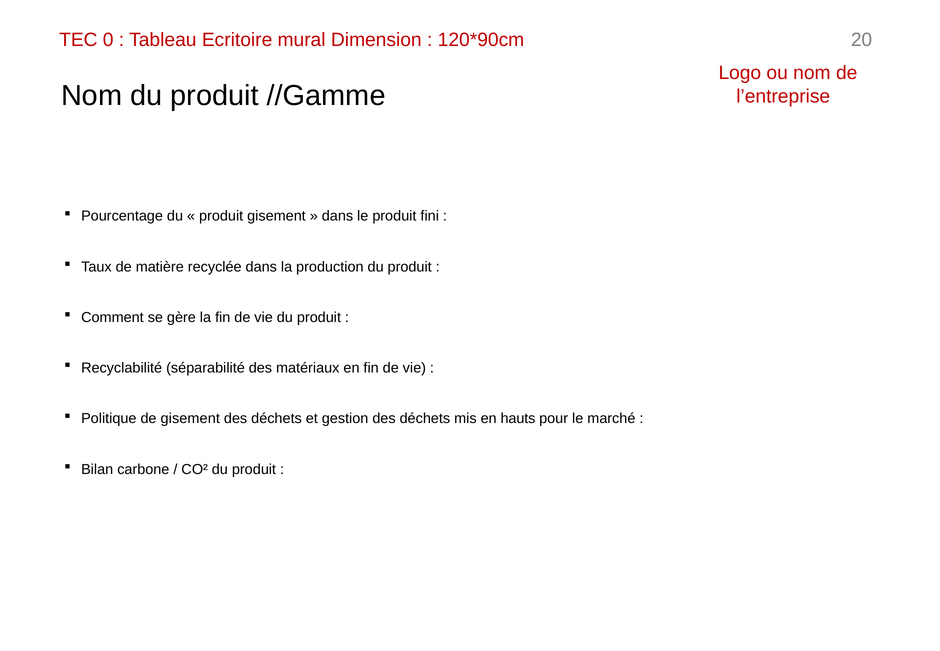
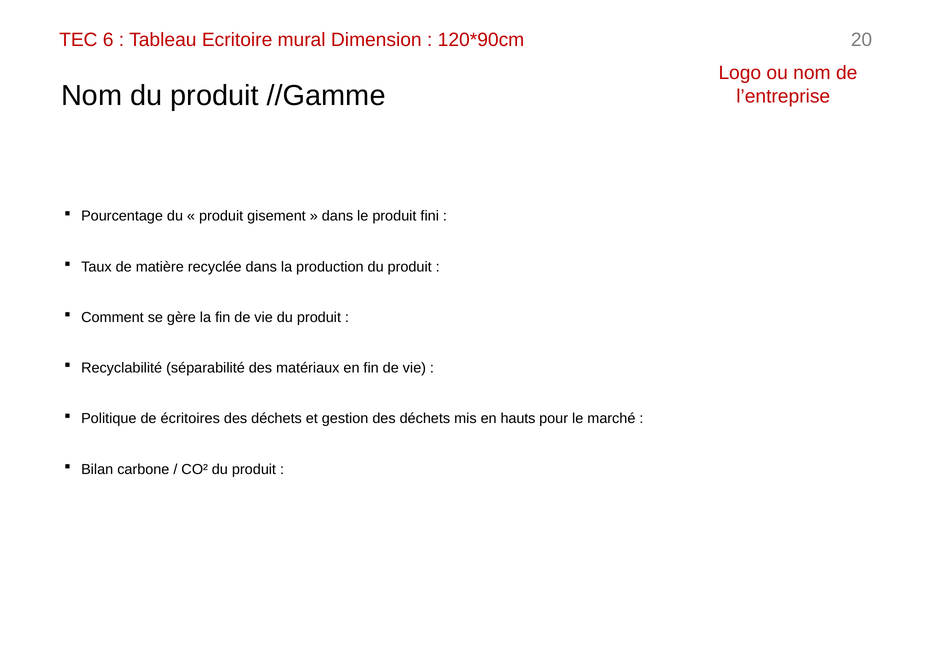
0: 0 -> 6
de gisement: gisement -> écritoires
